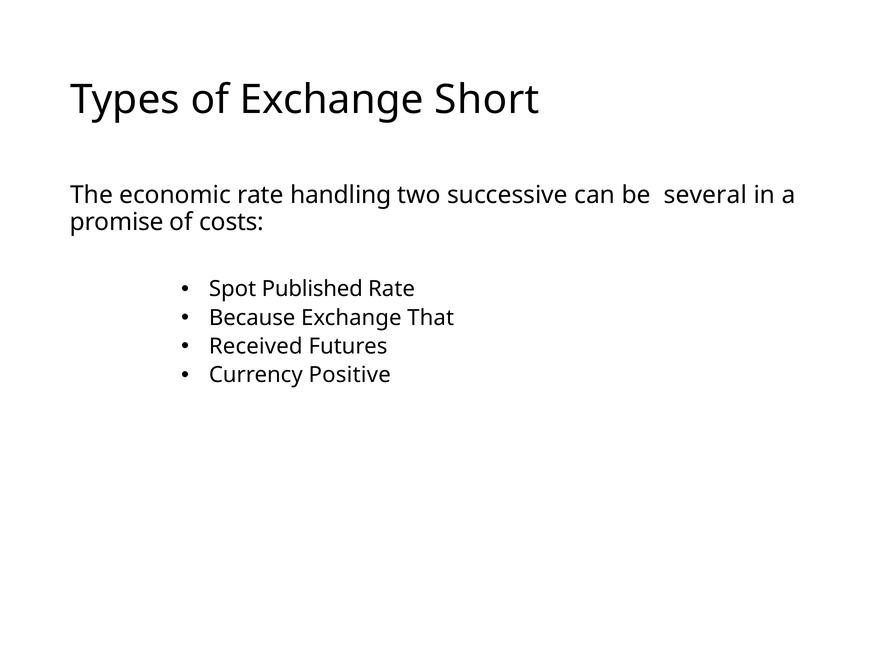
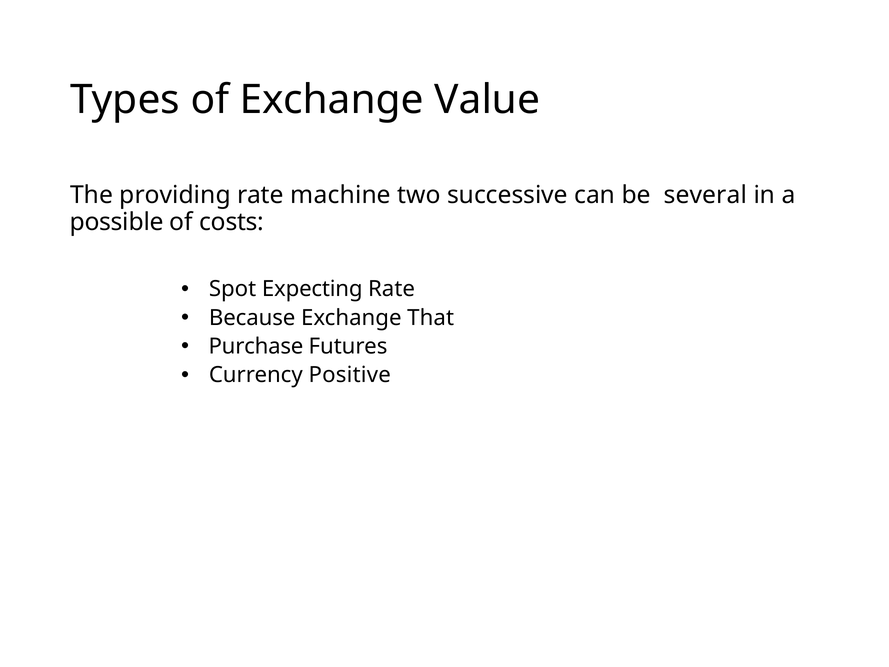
Short: Short -> Value
economic: economic -> providing
handling: handling -> machine
promise: promise -> possible
Published: Published -> Expecting
Received: Received -> Purchase
